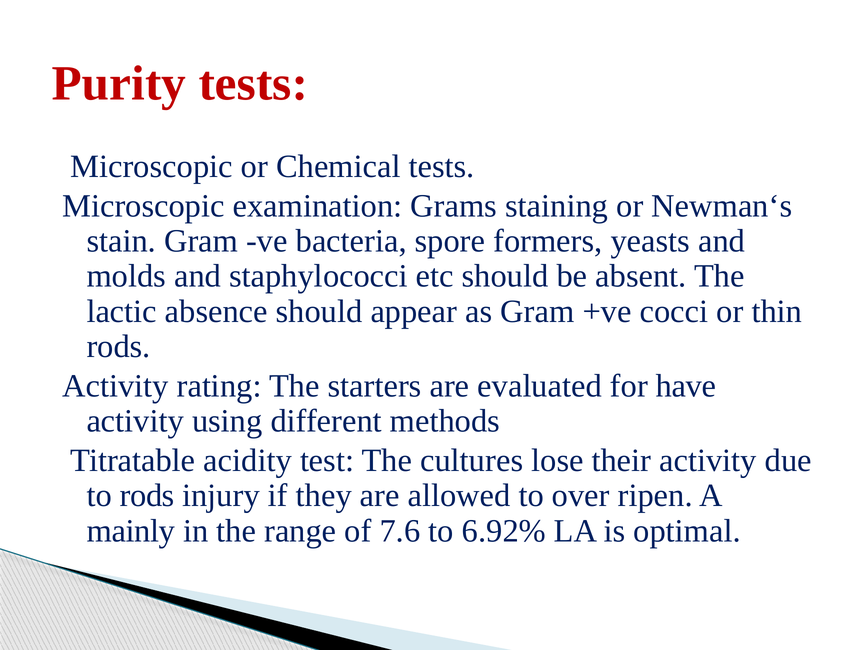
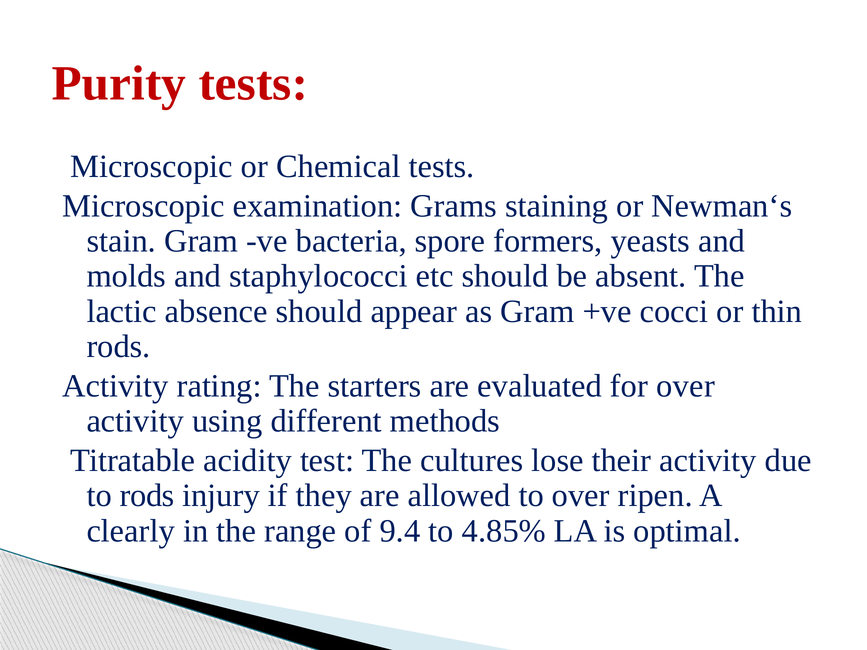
for have: have -> over
mainly: mainly -> clearly
7.6: 7.6 -> 9.4
6.92%: 6.92% -> 4.85%
